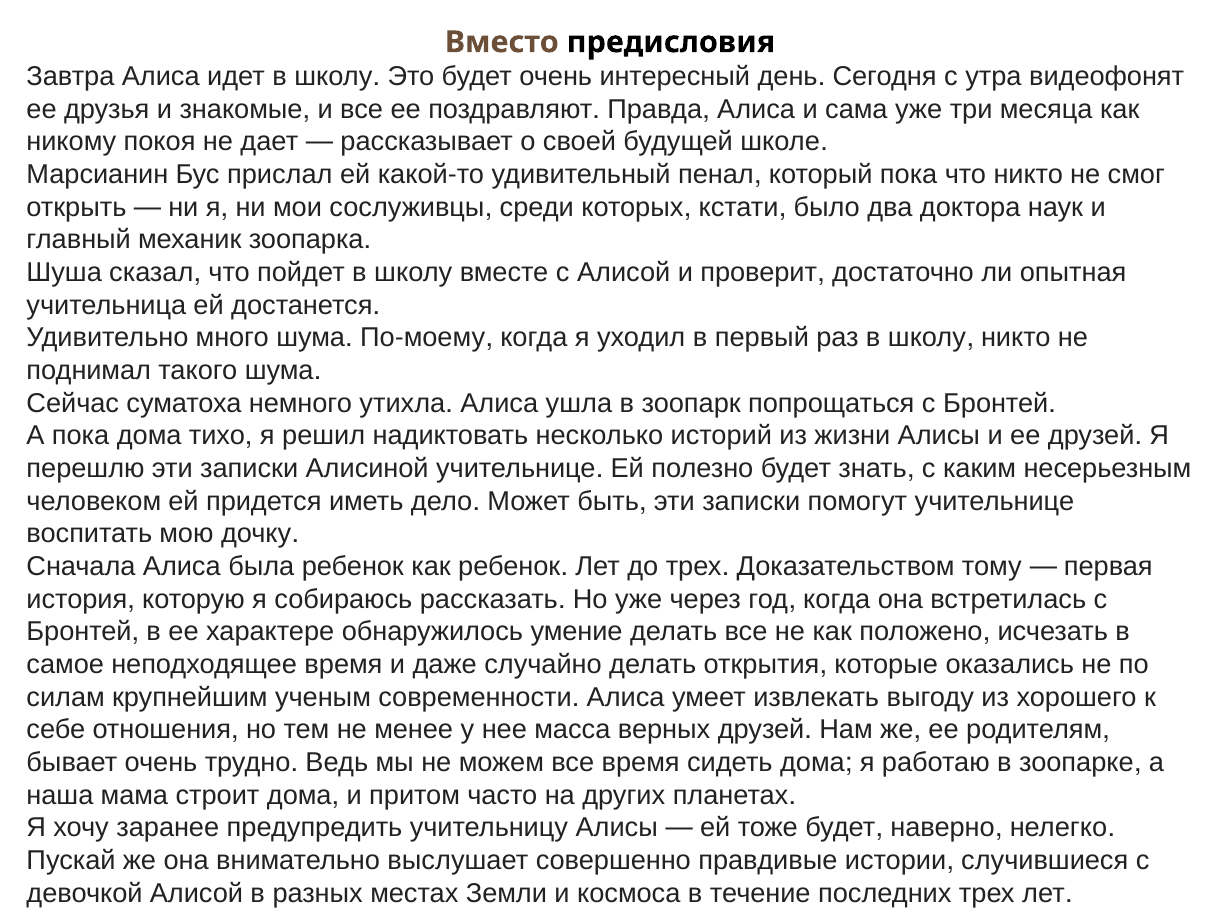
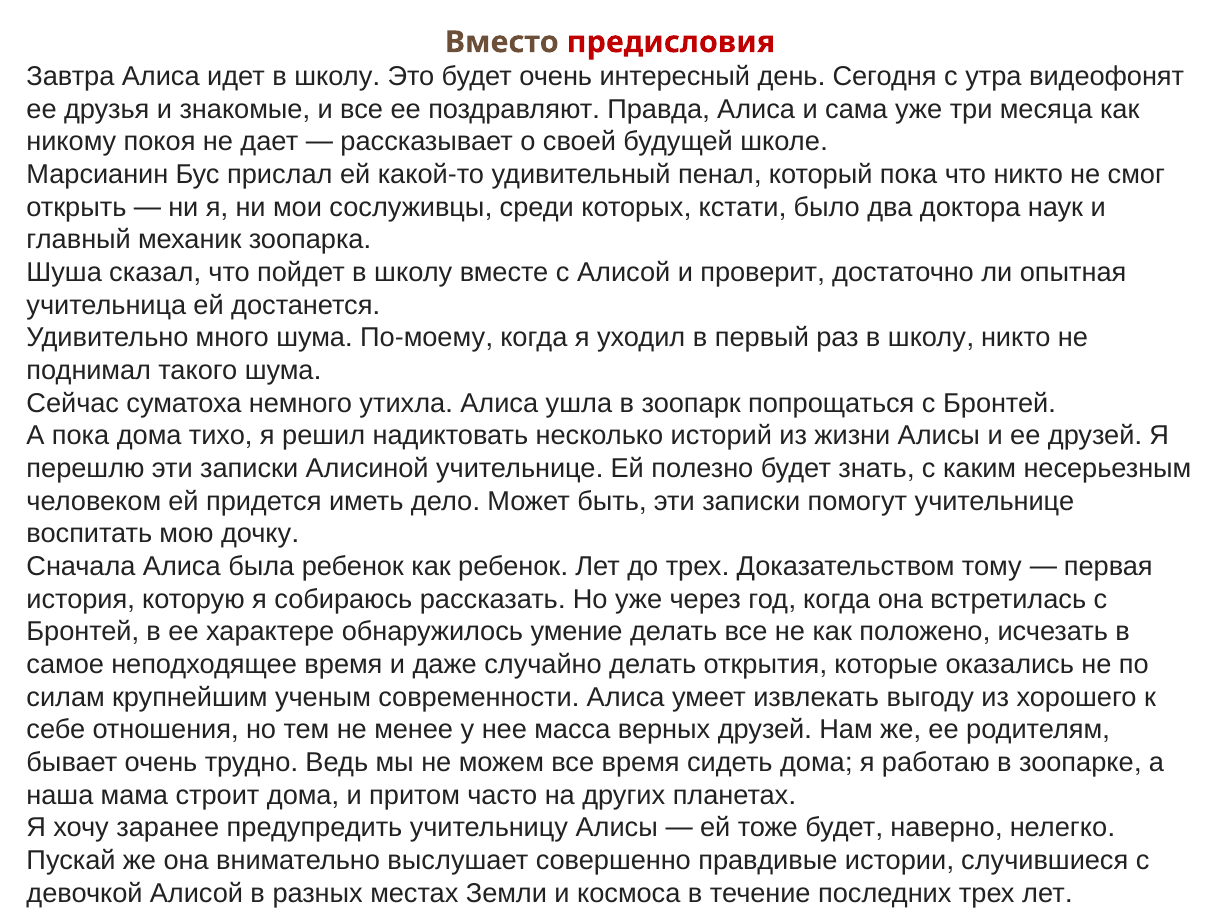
предисловия colour: black -> red
